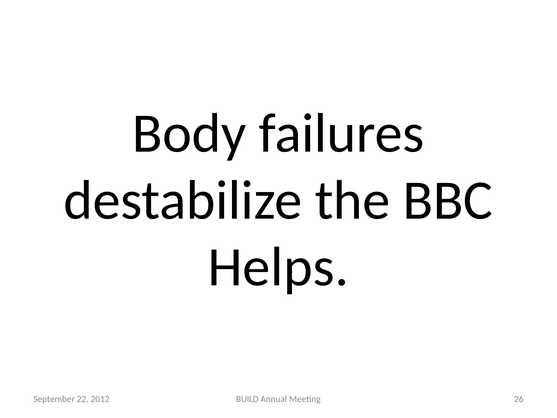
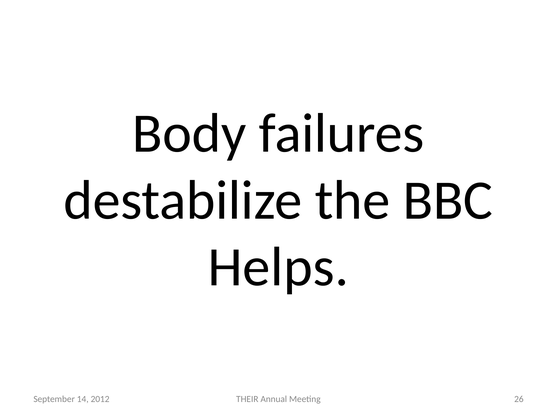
22: 22 -> 14
BUILD: BUILD -> THEIR
